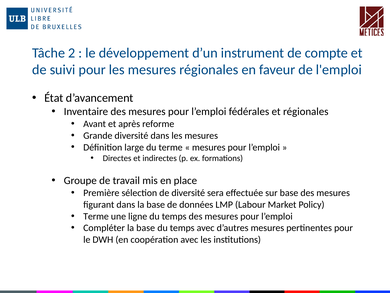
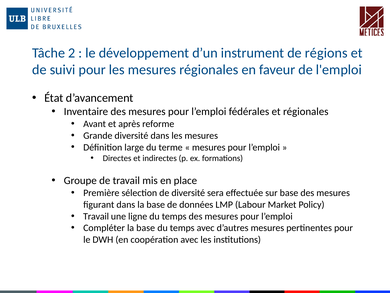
compte: compte -> régions
Terme at (96, 216): Terme -> Travail
